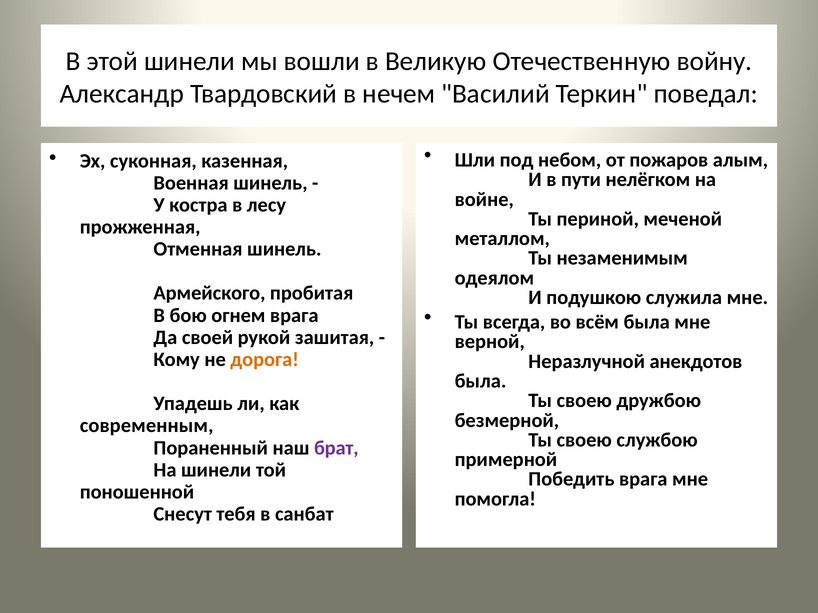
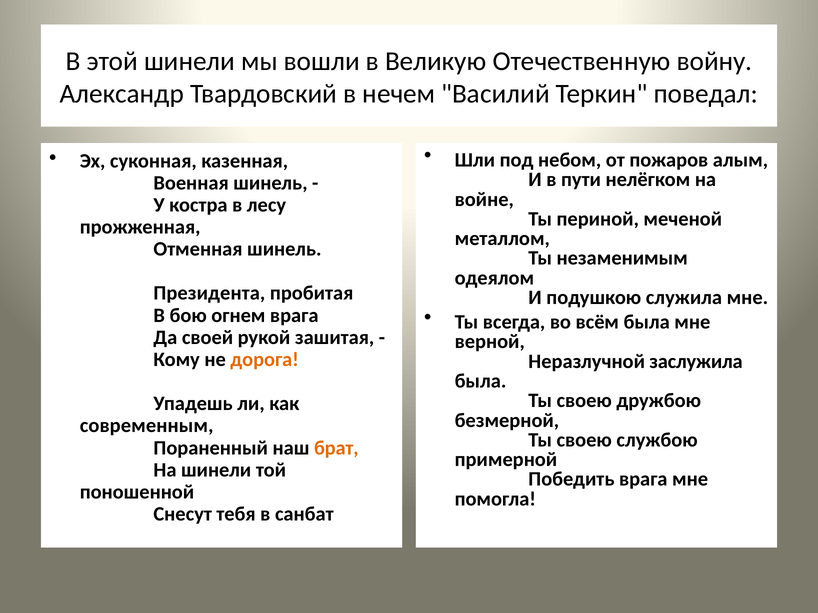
Армейского: Армейского -> Президента
анекдотов: анекдотов -> заслужила
брат colour: purple -> orange
